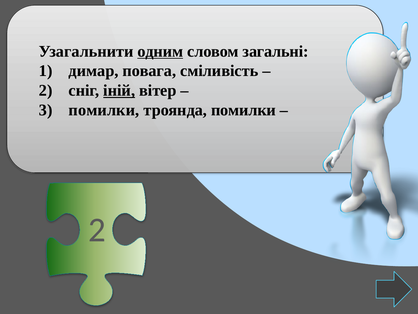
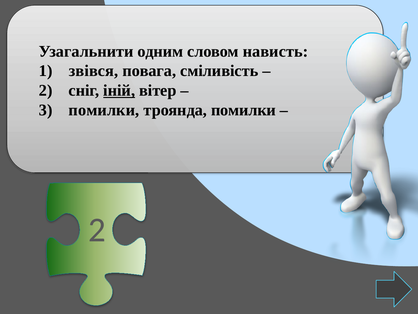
одним underline: present -> none
загальні: загальні -> нависть
димар: димар -> звівся
